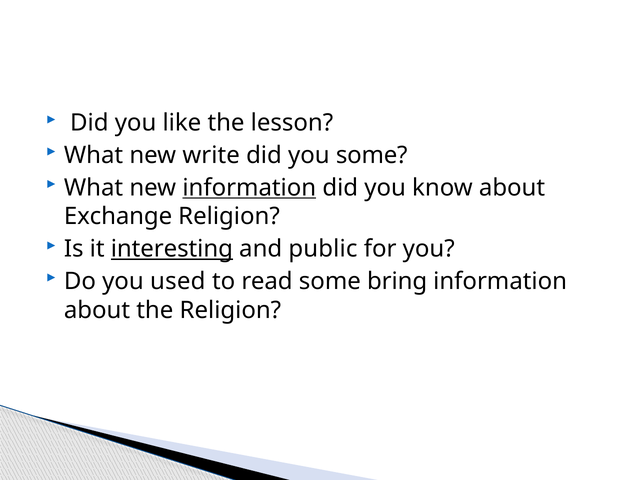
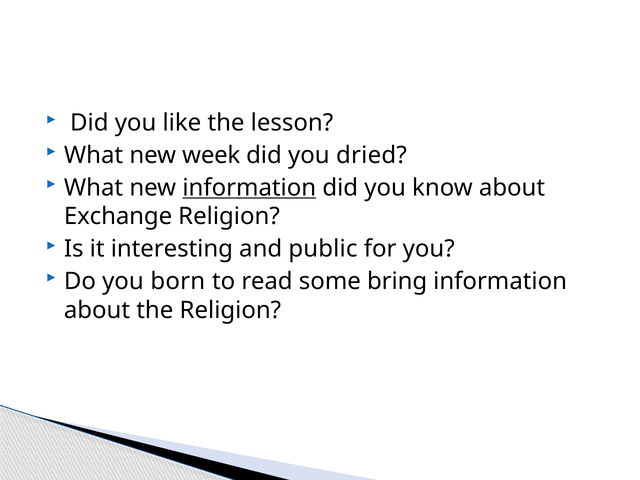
write: write -> week
you some: some -> dried
interesting underline: present -> none
used: used -> born
